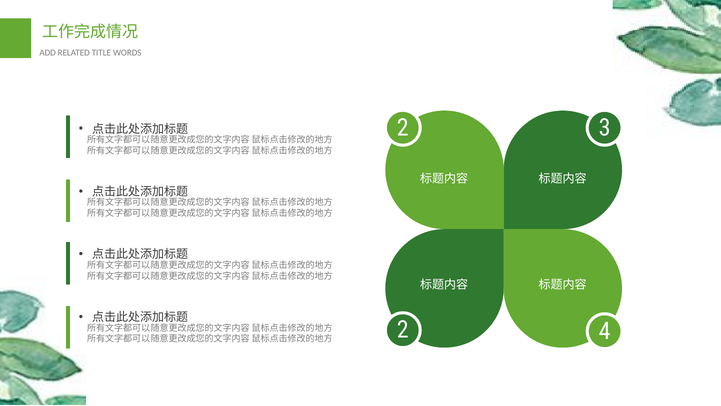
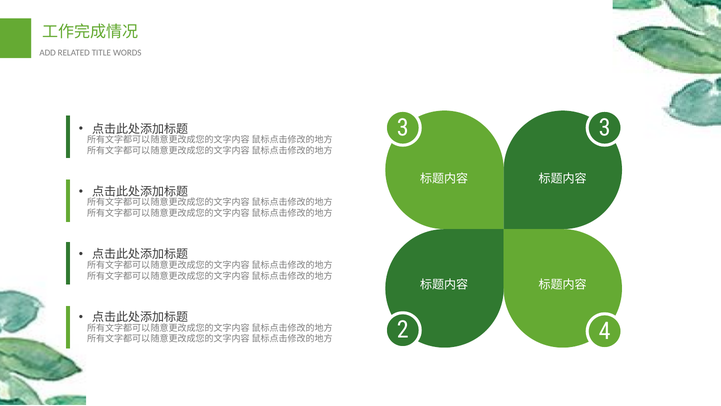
2 at (403, 128): 2 -> 3
